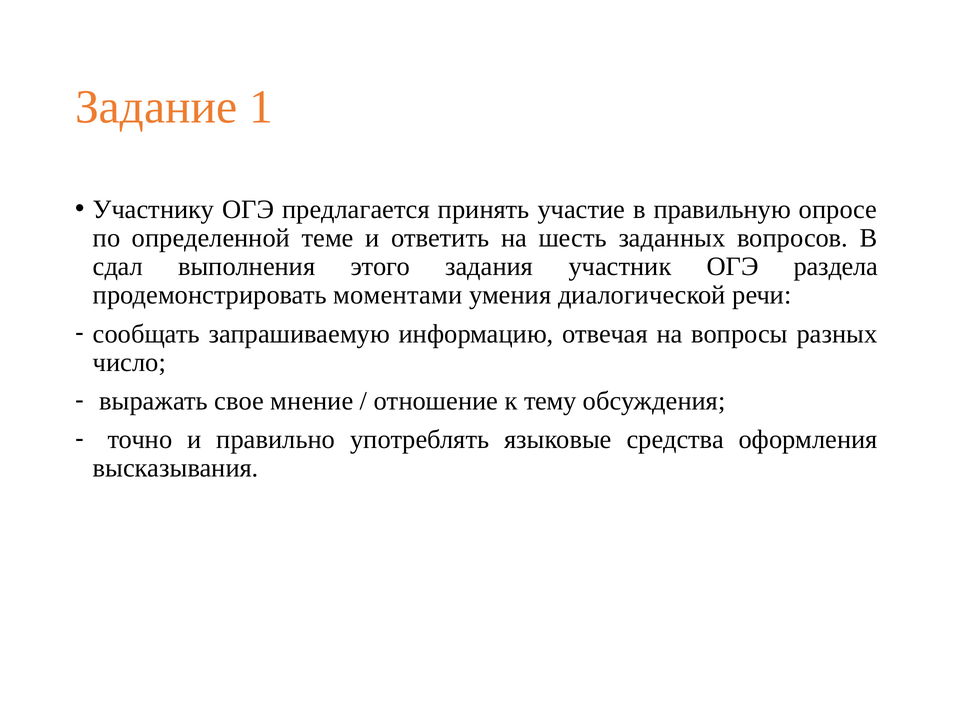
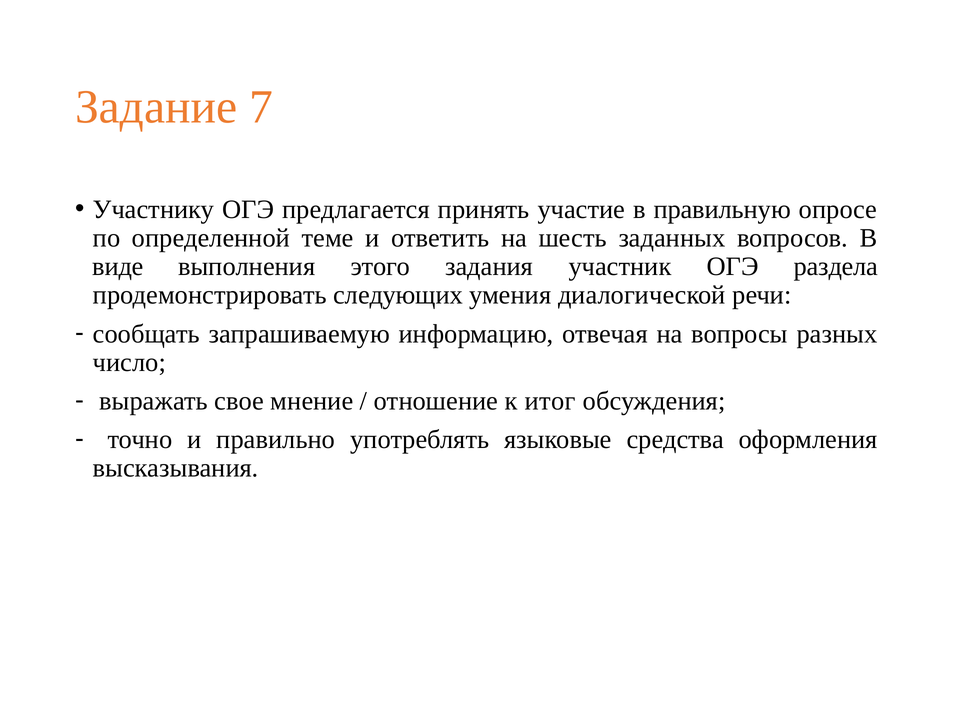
1: 1 -> 7
сдал: сдал -> виде
моментами: моментами -> следующих
тему: тему -> итог
